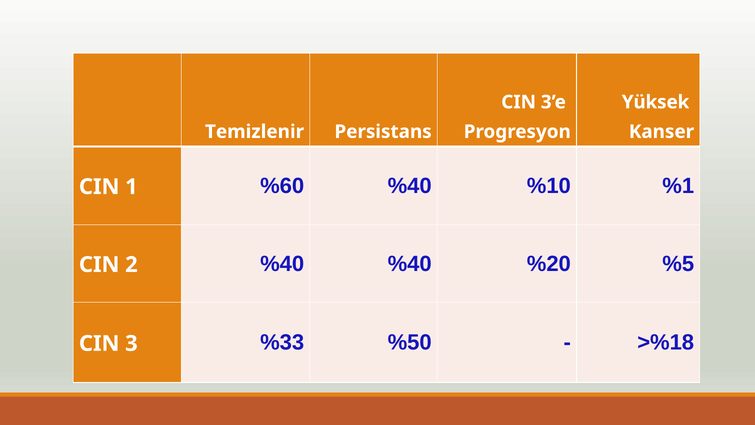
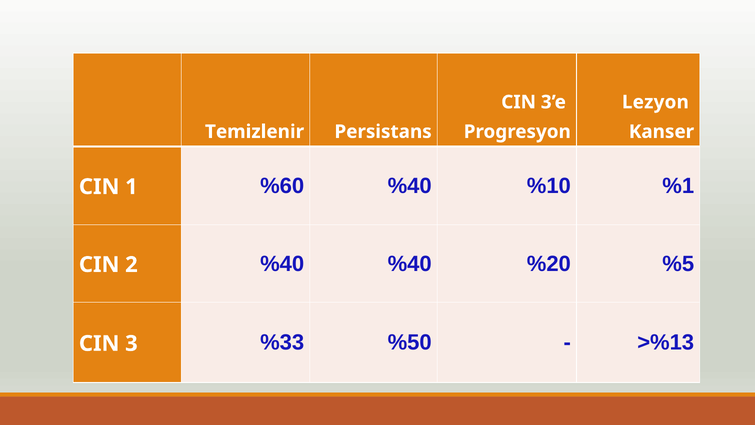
Yüksek: Yüksek -> Lezyon
>%18: >%18 -> >%13
